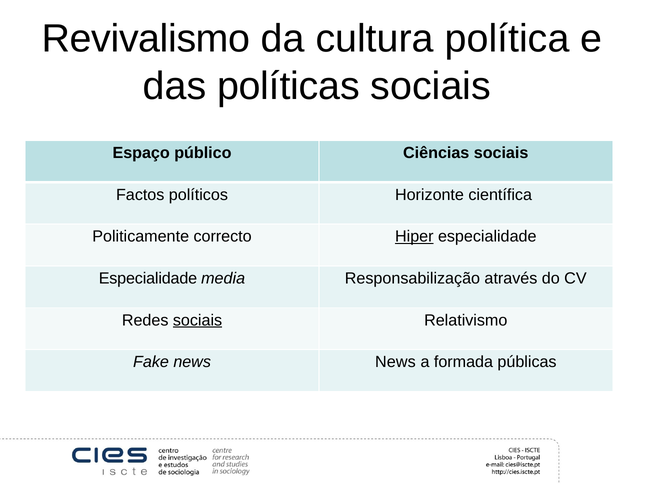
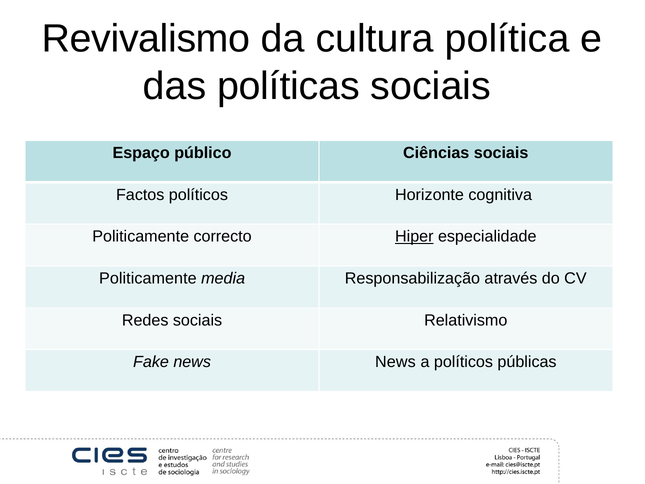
científica: científica -> cognitiva
Especialidade at (148, 278): Especialidade -> Politicamente
sociais at (198, 320) underline: present -> none
a formada: formada -> políticos
